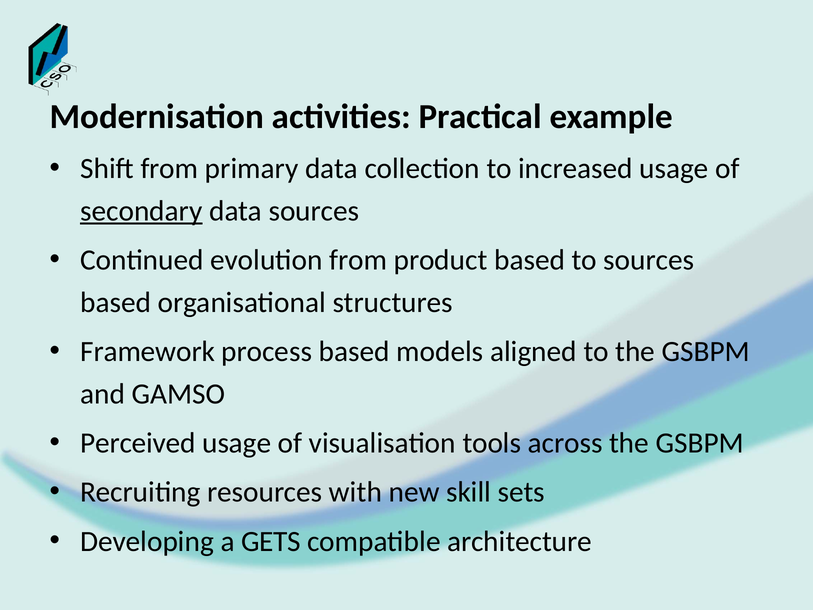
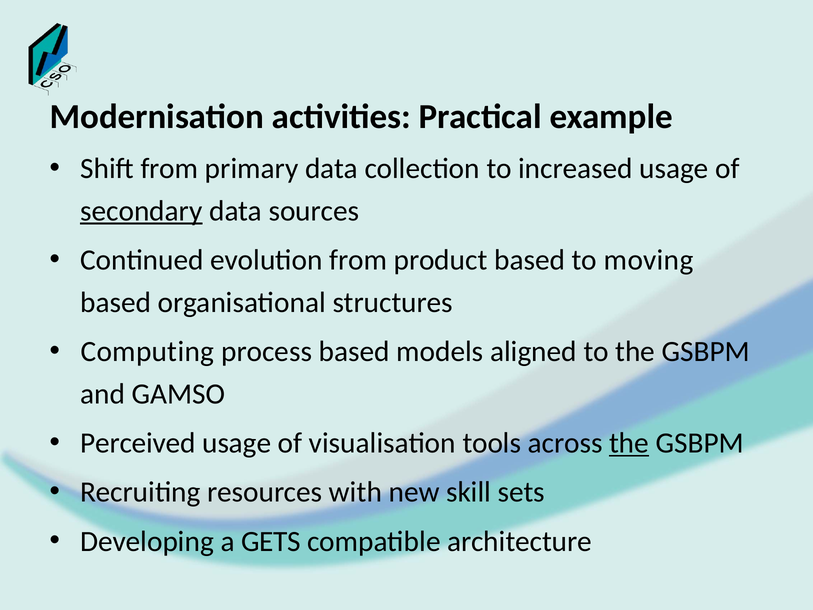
to sources: sources -> moving
Framework: Framework -> Computing
the at (629, 443) underline: none -> present
